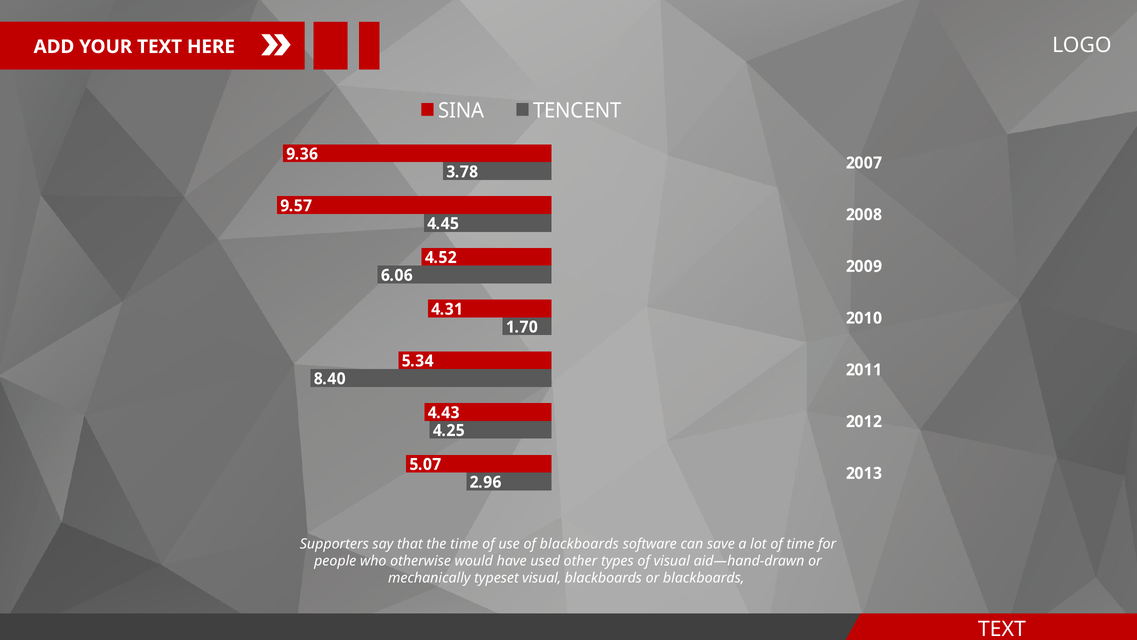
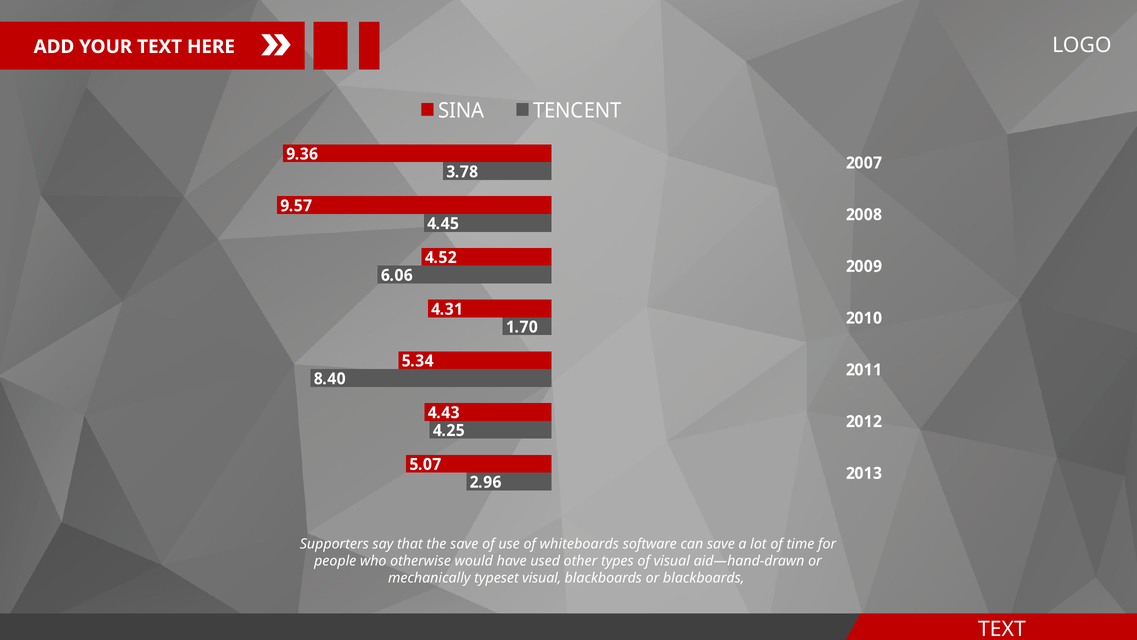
the time: time -> save
of blackboards: blackboards -> whiteboards
